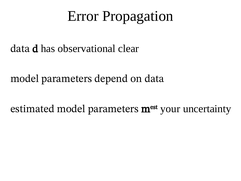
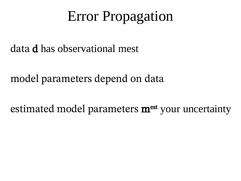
clear: clear -> mest
